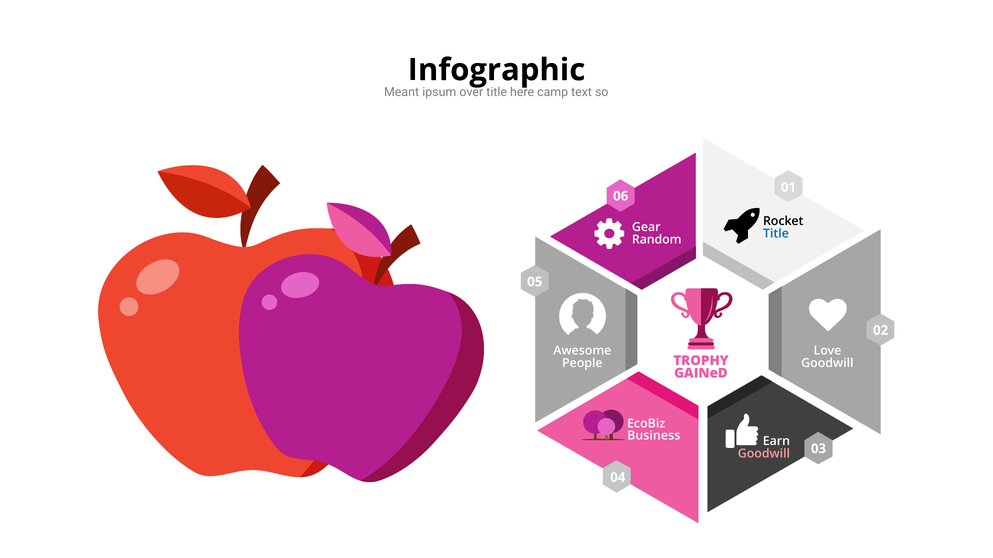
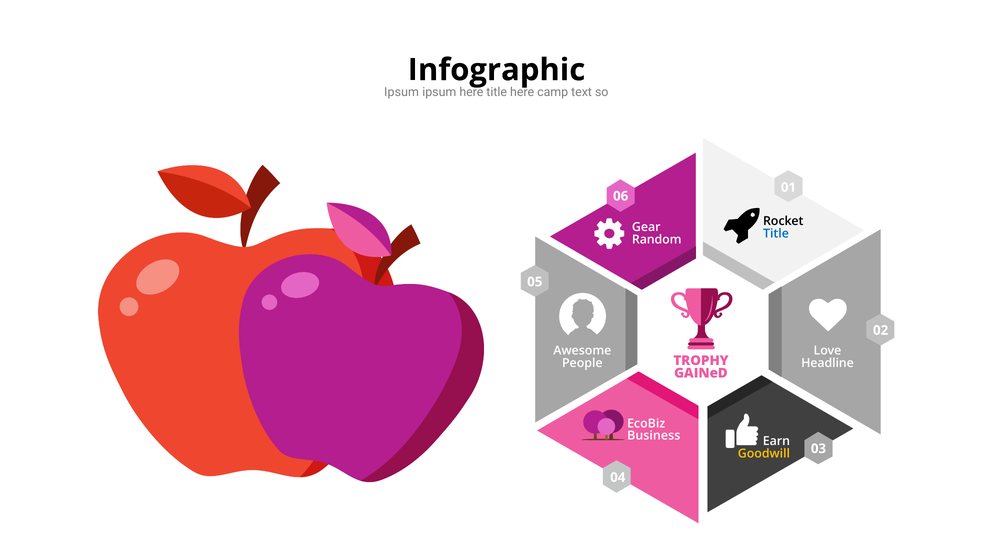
Meant at (402, 92): Meant -> Ipsum
ipsum over: over -> here
Goodwill at (827, 364): Goodwill -> Headline
Goodwill at (764, 454) colour: pink -> yellow
